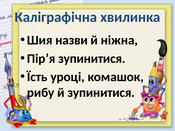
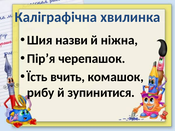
Пір’я зупинитися: зупинитися -> черепашок
уроці: уроці -> вчить
